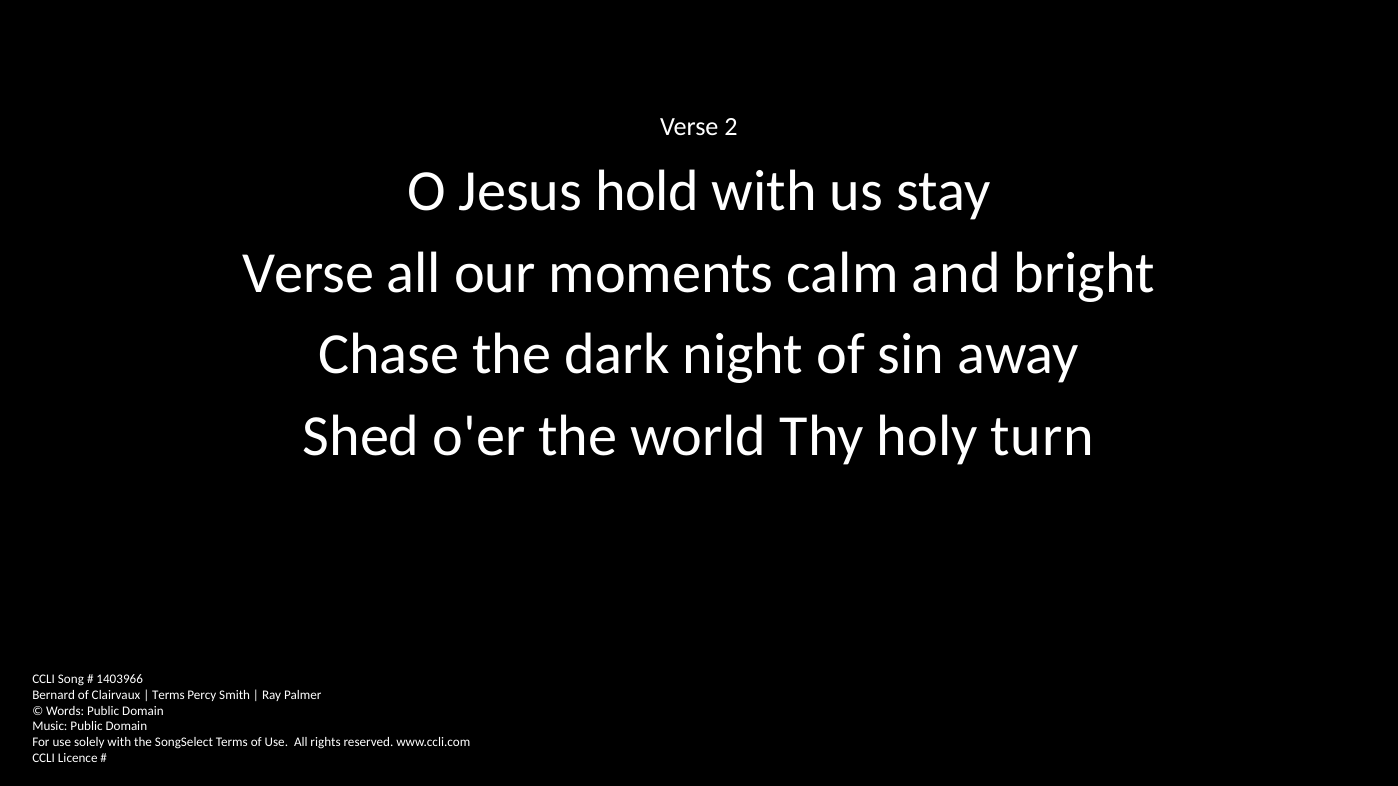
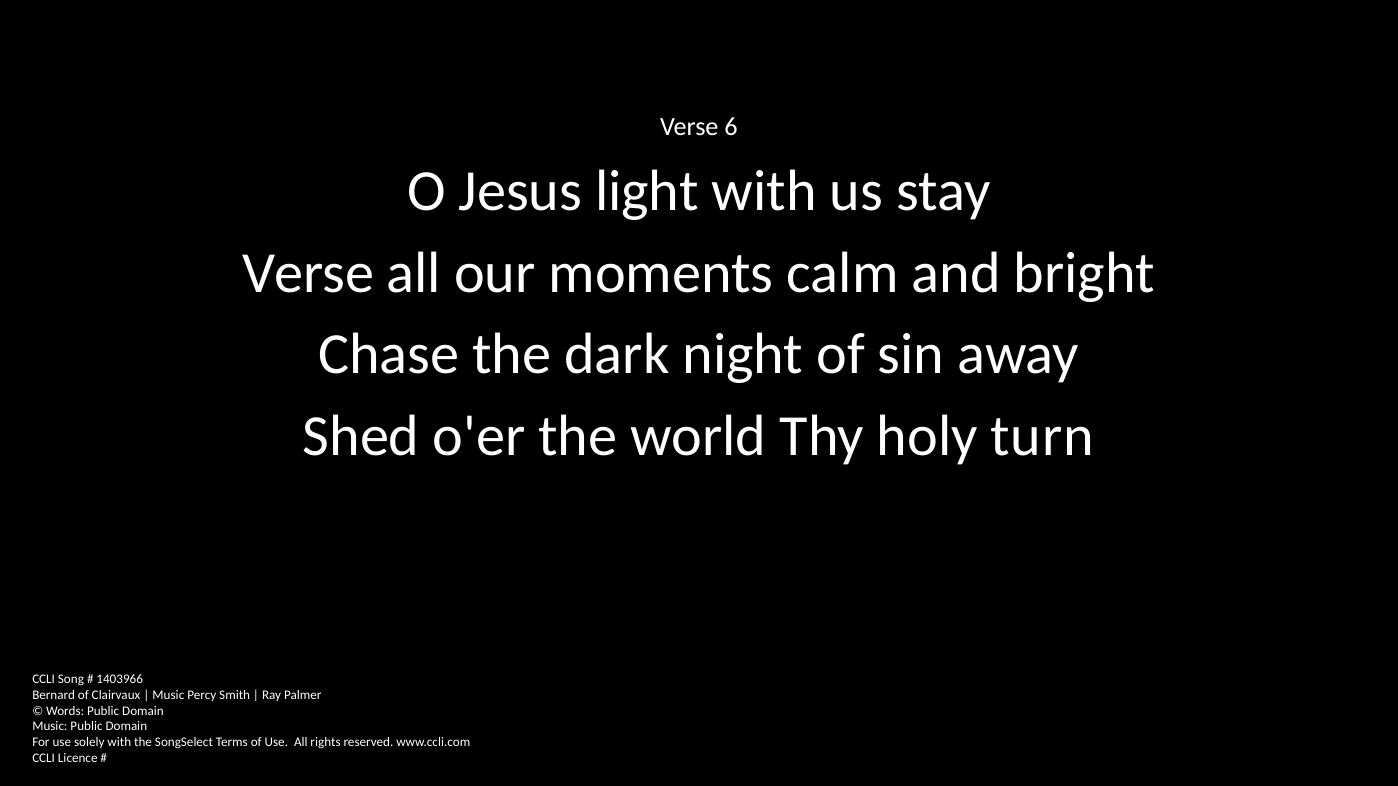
2: 2 -> 6
hold: hold -> light
Terms at (168, 695): Terms -> Music
